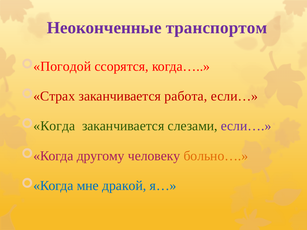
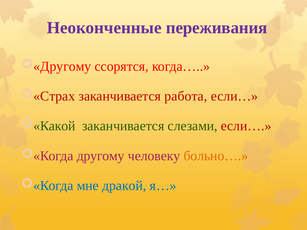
транспортом: транспортом -> переживания
Погодой at (62, 66): Погодой -> Другому
Когда at (54, 126): Когда -> Какой
если… at (246, 126) colour: purple -> red
